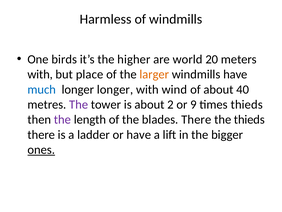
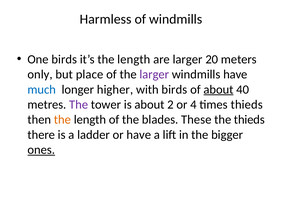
it’s the higher: higher -> length
are world: world -> larger
with at (40, 74): with -> only
larger at (154, 74) colour: orange -> purple
longer longer: longer -> higher
with wind: wind -> birds
about at (219, 89) underline: none -> present
9: 9 -> 4
the at (62, 119) colour: purple -> orange
blades There: There -> These
